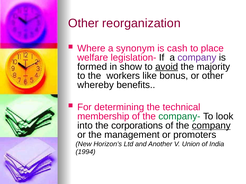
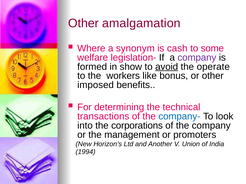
reorganization: reorganization -> amalgamation
place: place -> some
majority: majority -> operate
whereby: whereby -> imposed
membership: membership -> transactions
company- colour: green -> blue
company at (211, 126) underline: present -> none
